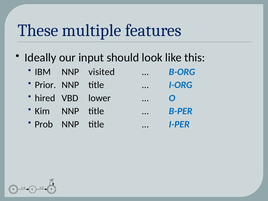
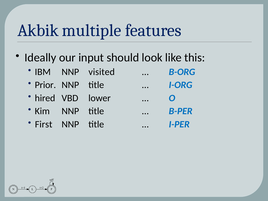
These: These -> Akbik
Prob: Prob -> First
